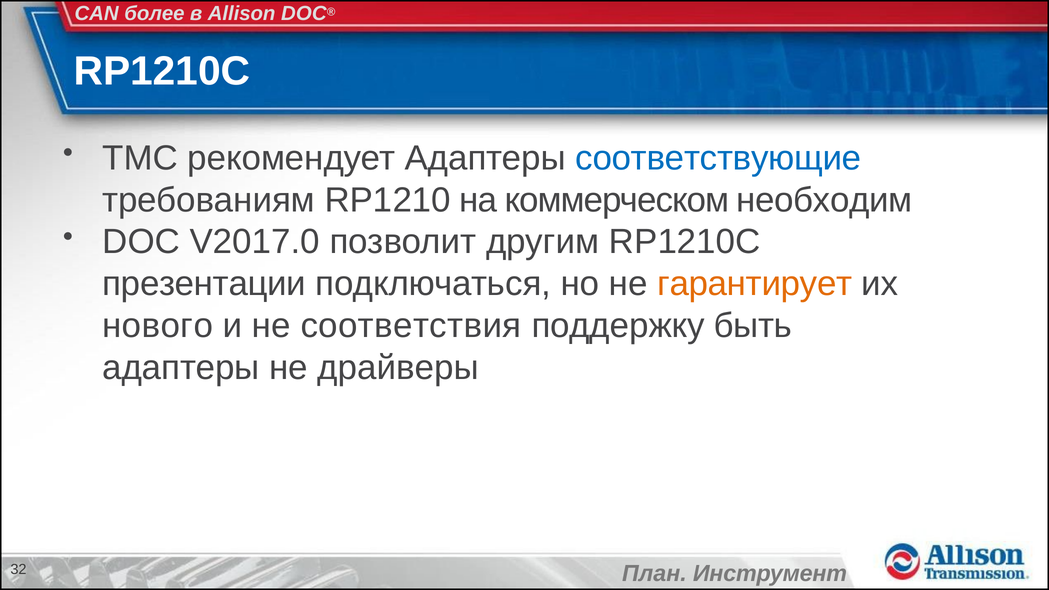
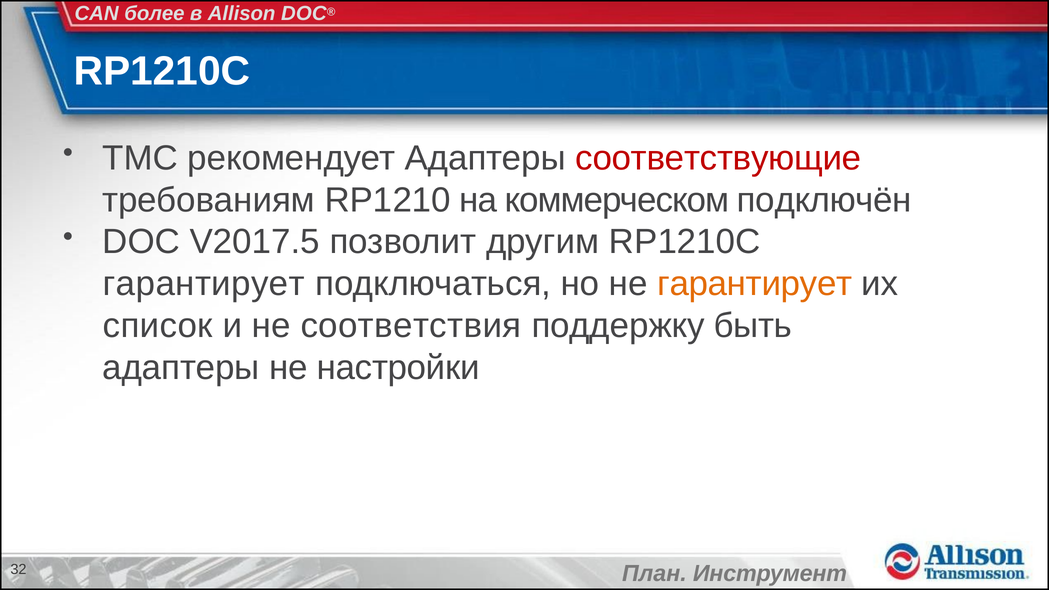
соответствующие colour: blue -> red
необходим: необходим -> подключён
V2017.0: V2017.0 -> V2017.5
презентации at (204, 284): презентации -> гарантирует
нового: нового -> список
драйверы: драйверы -> настройки
